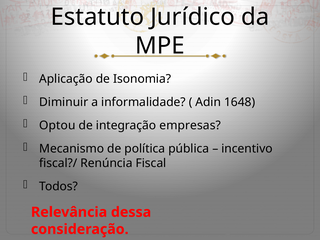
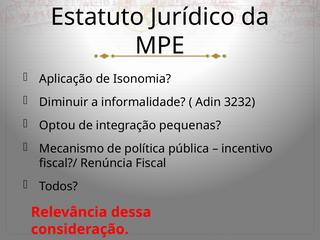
1648: 1648 -> 3232
empresas: empresas -> pequenas
